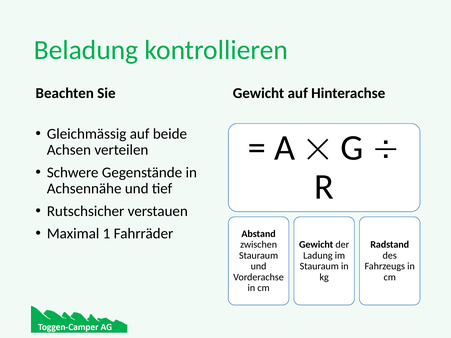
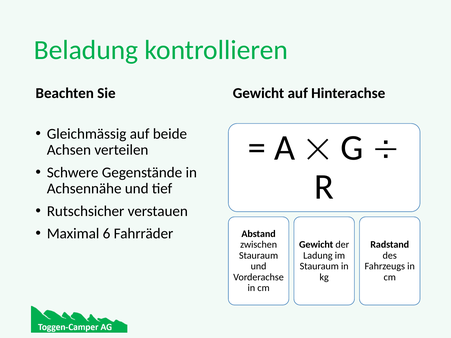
1: 1 -> 6
